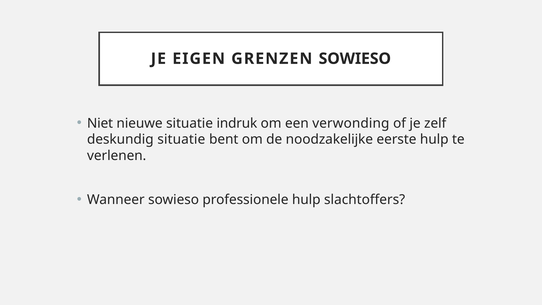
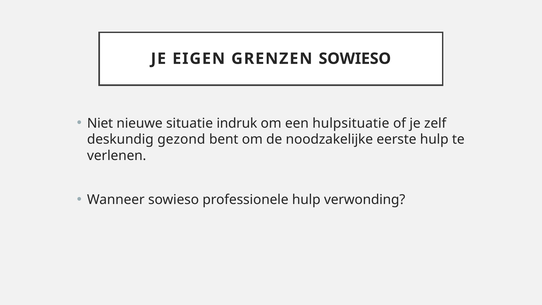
verwonding: verwonding -> hulpsituatie
deskundig situatie: situatie -> gezond
slachtoffers: slachtoffers -> verwonding
